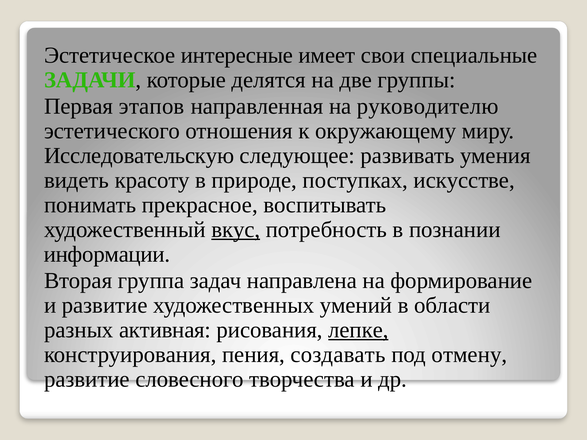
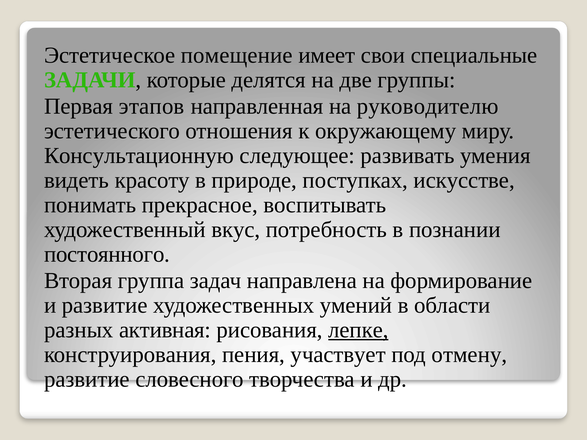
интересные: интересные -> помещение
Исследовательскую: Исследовательскую -> Консультационную
вкус underline: present -> none
информации: информации -> постоянного
создавать: создавать -> участвует
